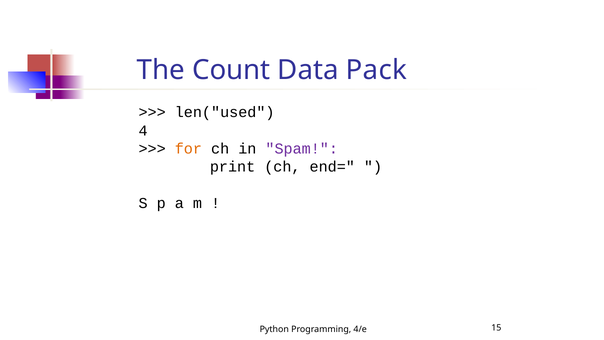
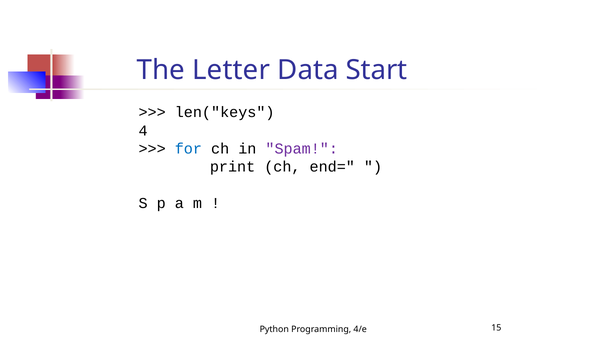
Count: Count -> Letter
Pack: Pack -> Start
len("used: len("used -> len("keys
for colour: orange -> blue
